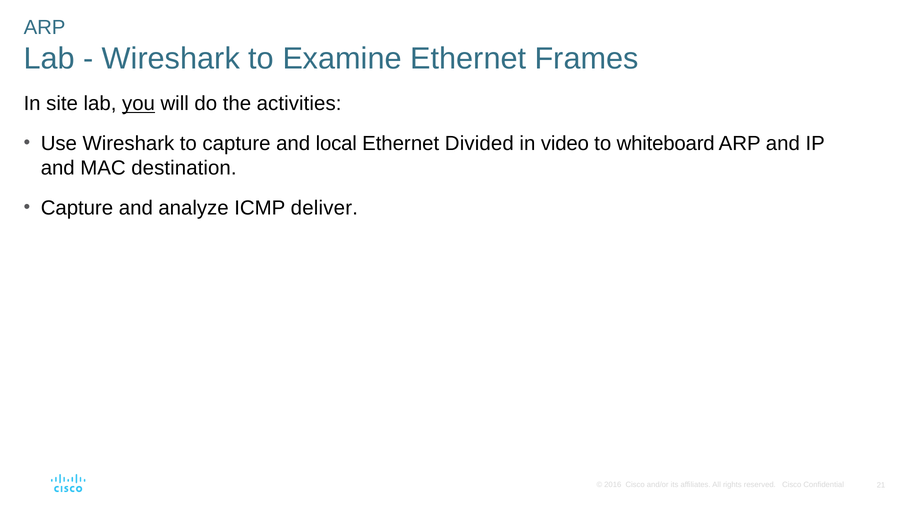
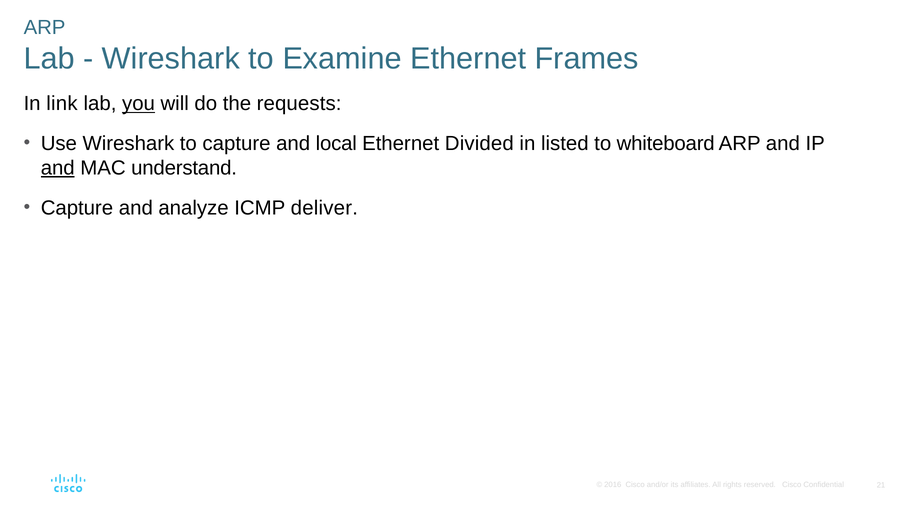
site: site -> link
activities: activities -> requests
video: video -> listed
and at (58, 168) underline: none -> present
destination: destination -> understand
